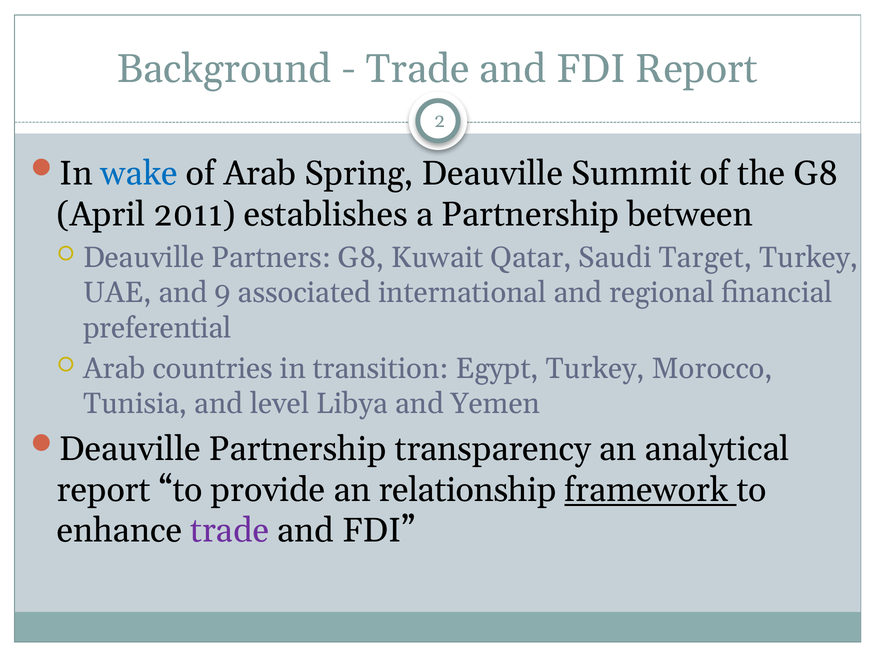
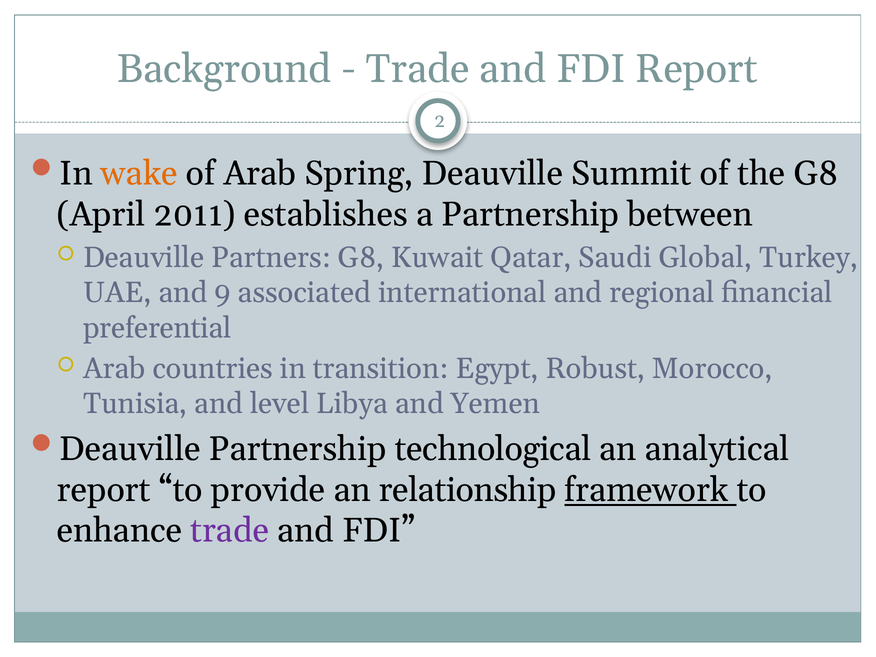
wake colour: blue -> orange
Target: Target -> Global
Egypt Turkey: Turkey -> Robust
transparency: transparency -> technological
